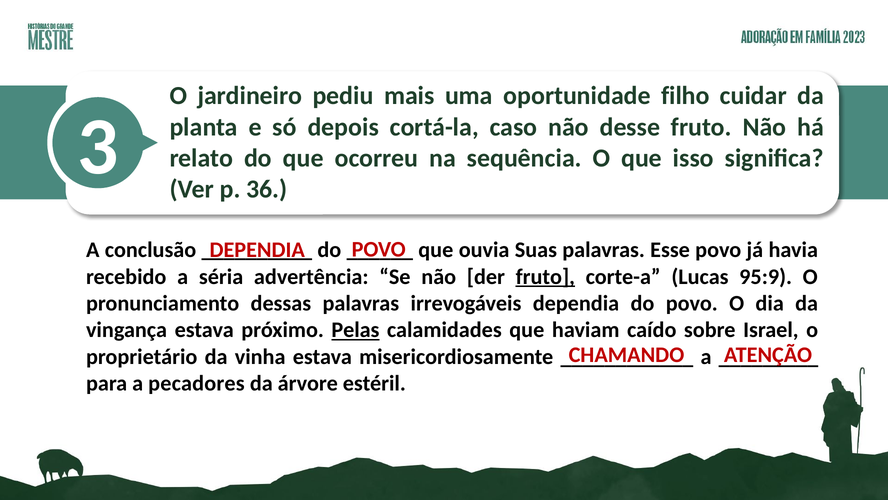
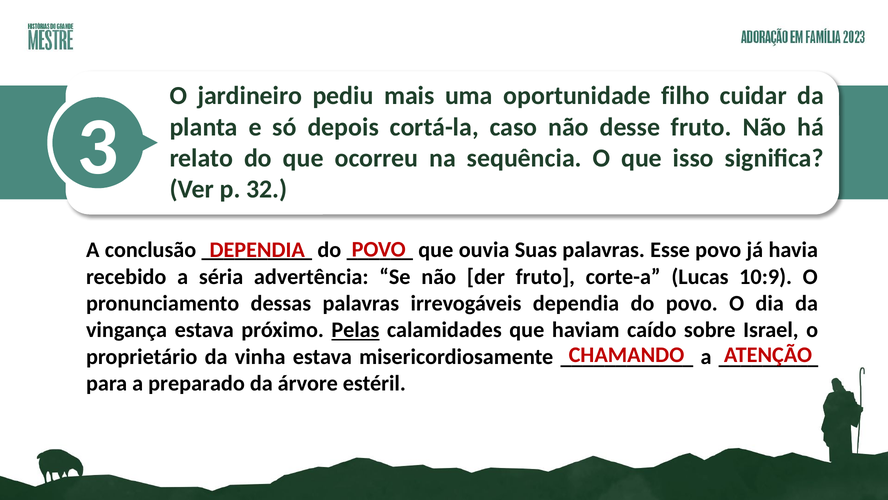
36: 36 -> 32
fruto at (545, 277) underline: present -> none
95:9: 95:9 -> 10:9
pecadores: pecadores -> preparado
